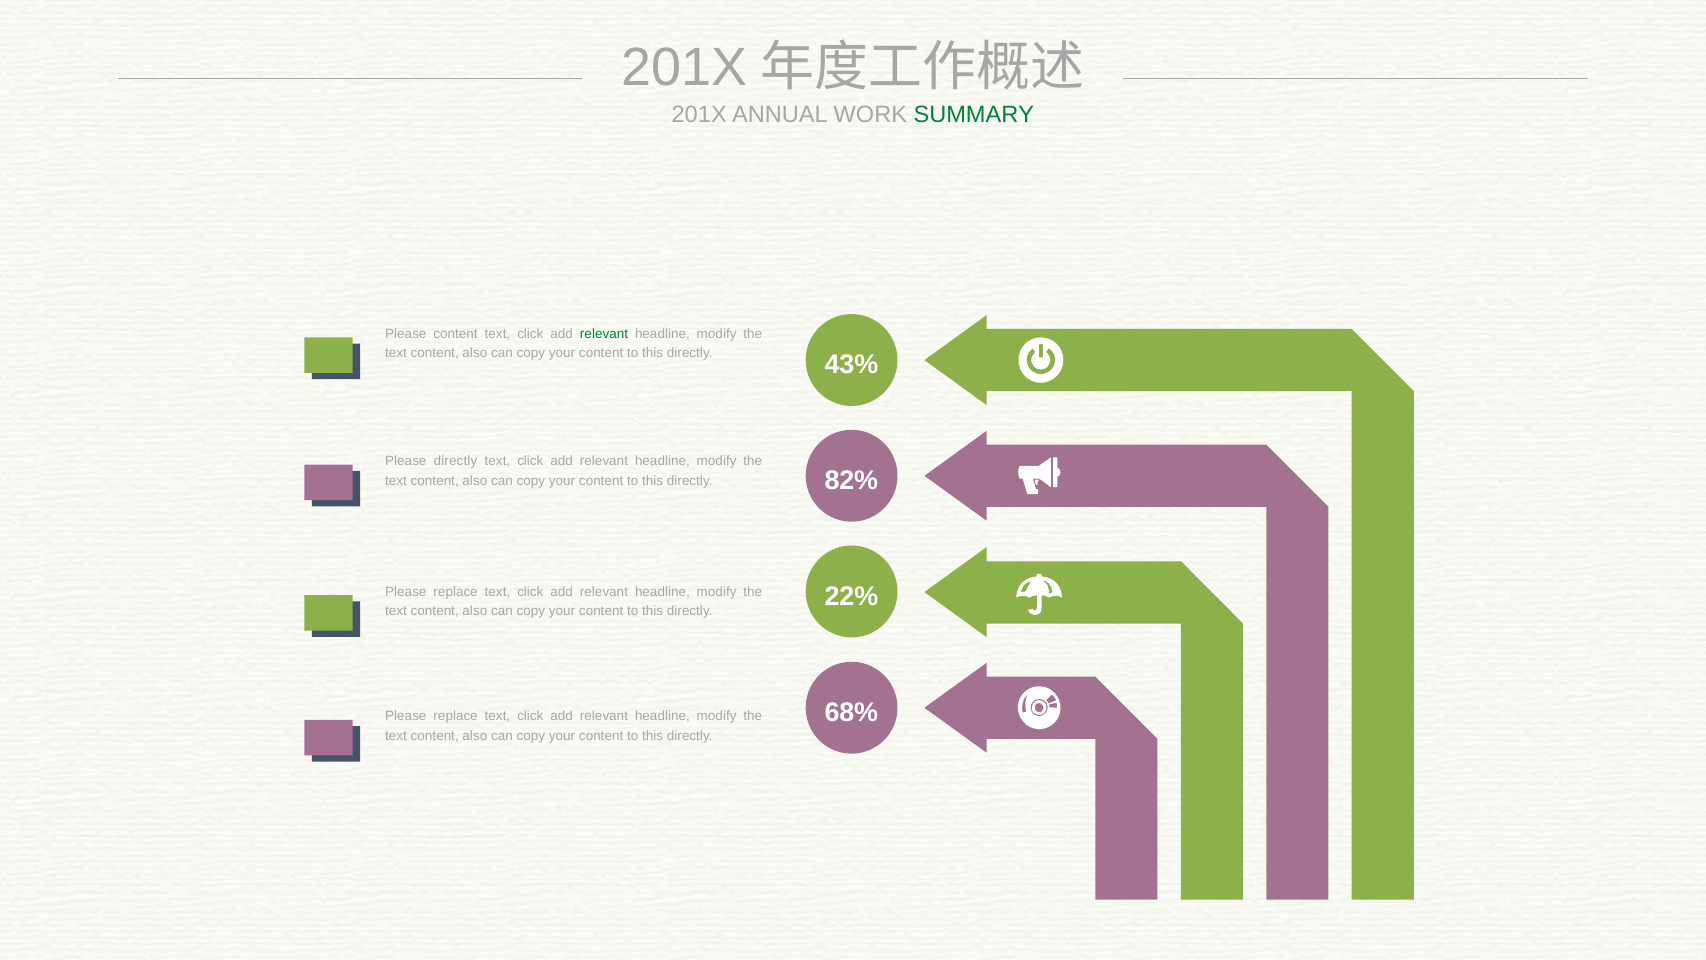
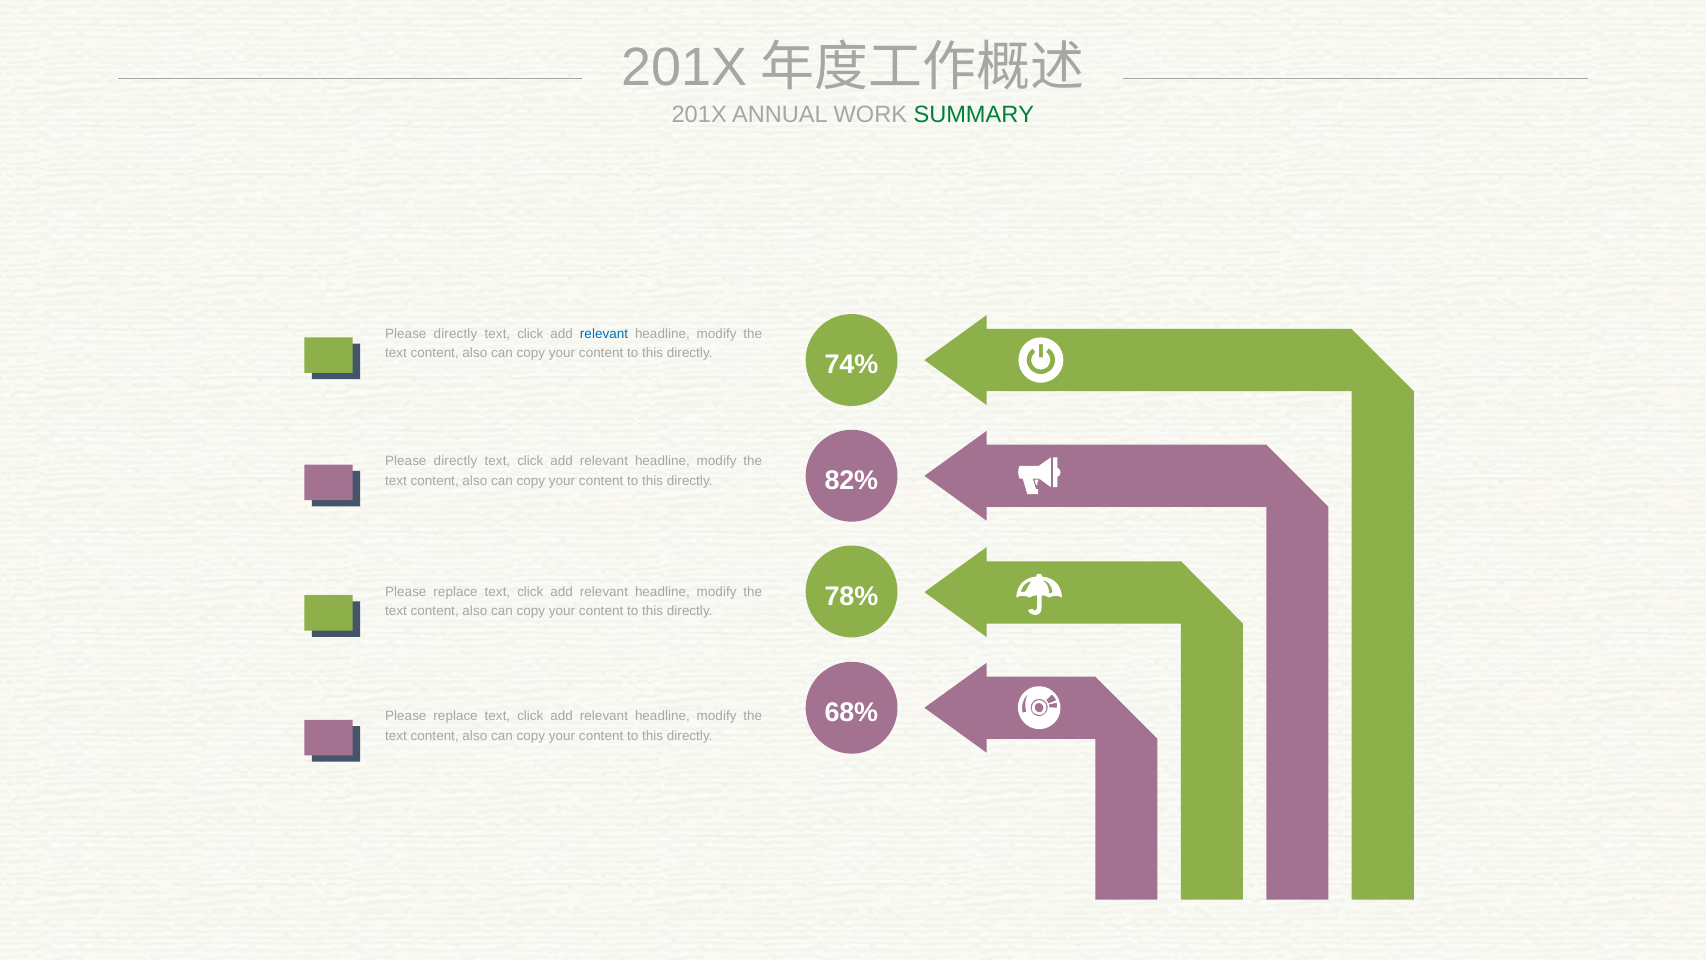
content at (456, 334): content -> directly
relevant at (604, 334) colour: green -> blue
43%: 43% -> 74%
22%: 22% -> 78%
